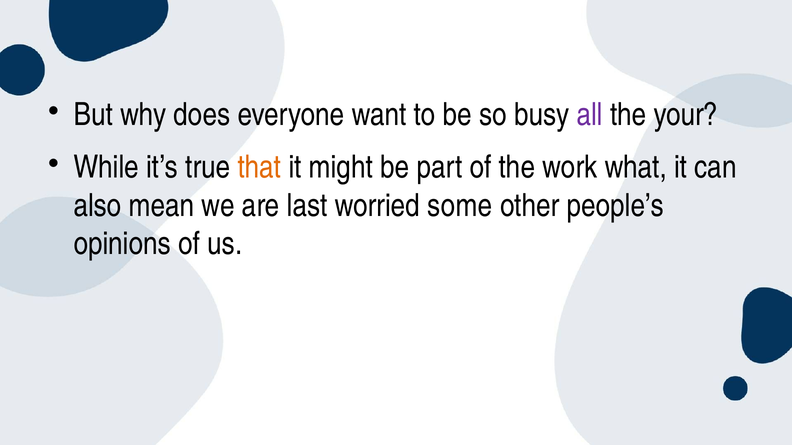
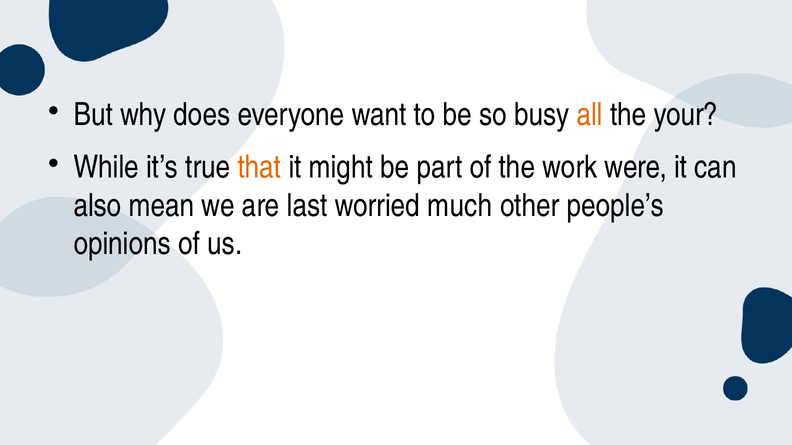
all colour: purple -> orange
what: what -> were
some: some -> much
